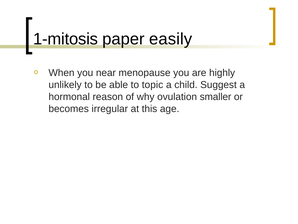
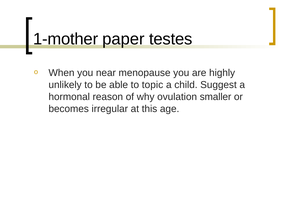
1-mitosis: 1-mitosis -> 1-mother
easily: easily -> testes
